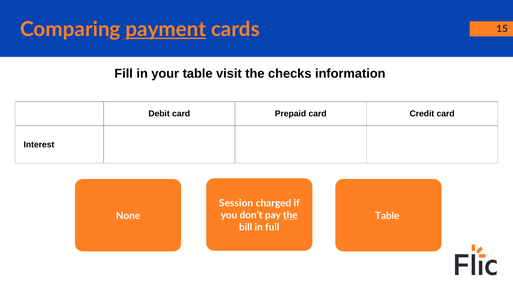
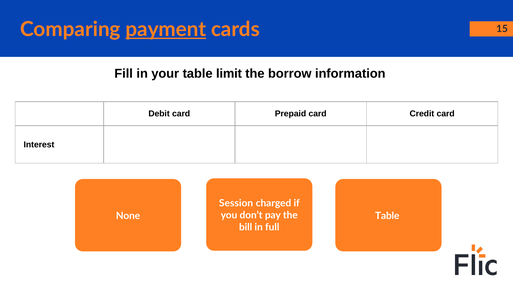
visit: visit -> limit
checks: checks -> borrow
the at (290, 216) underline: present -> none
